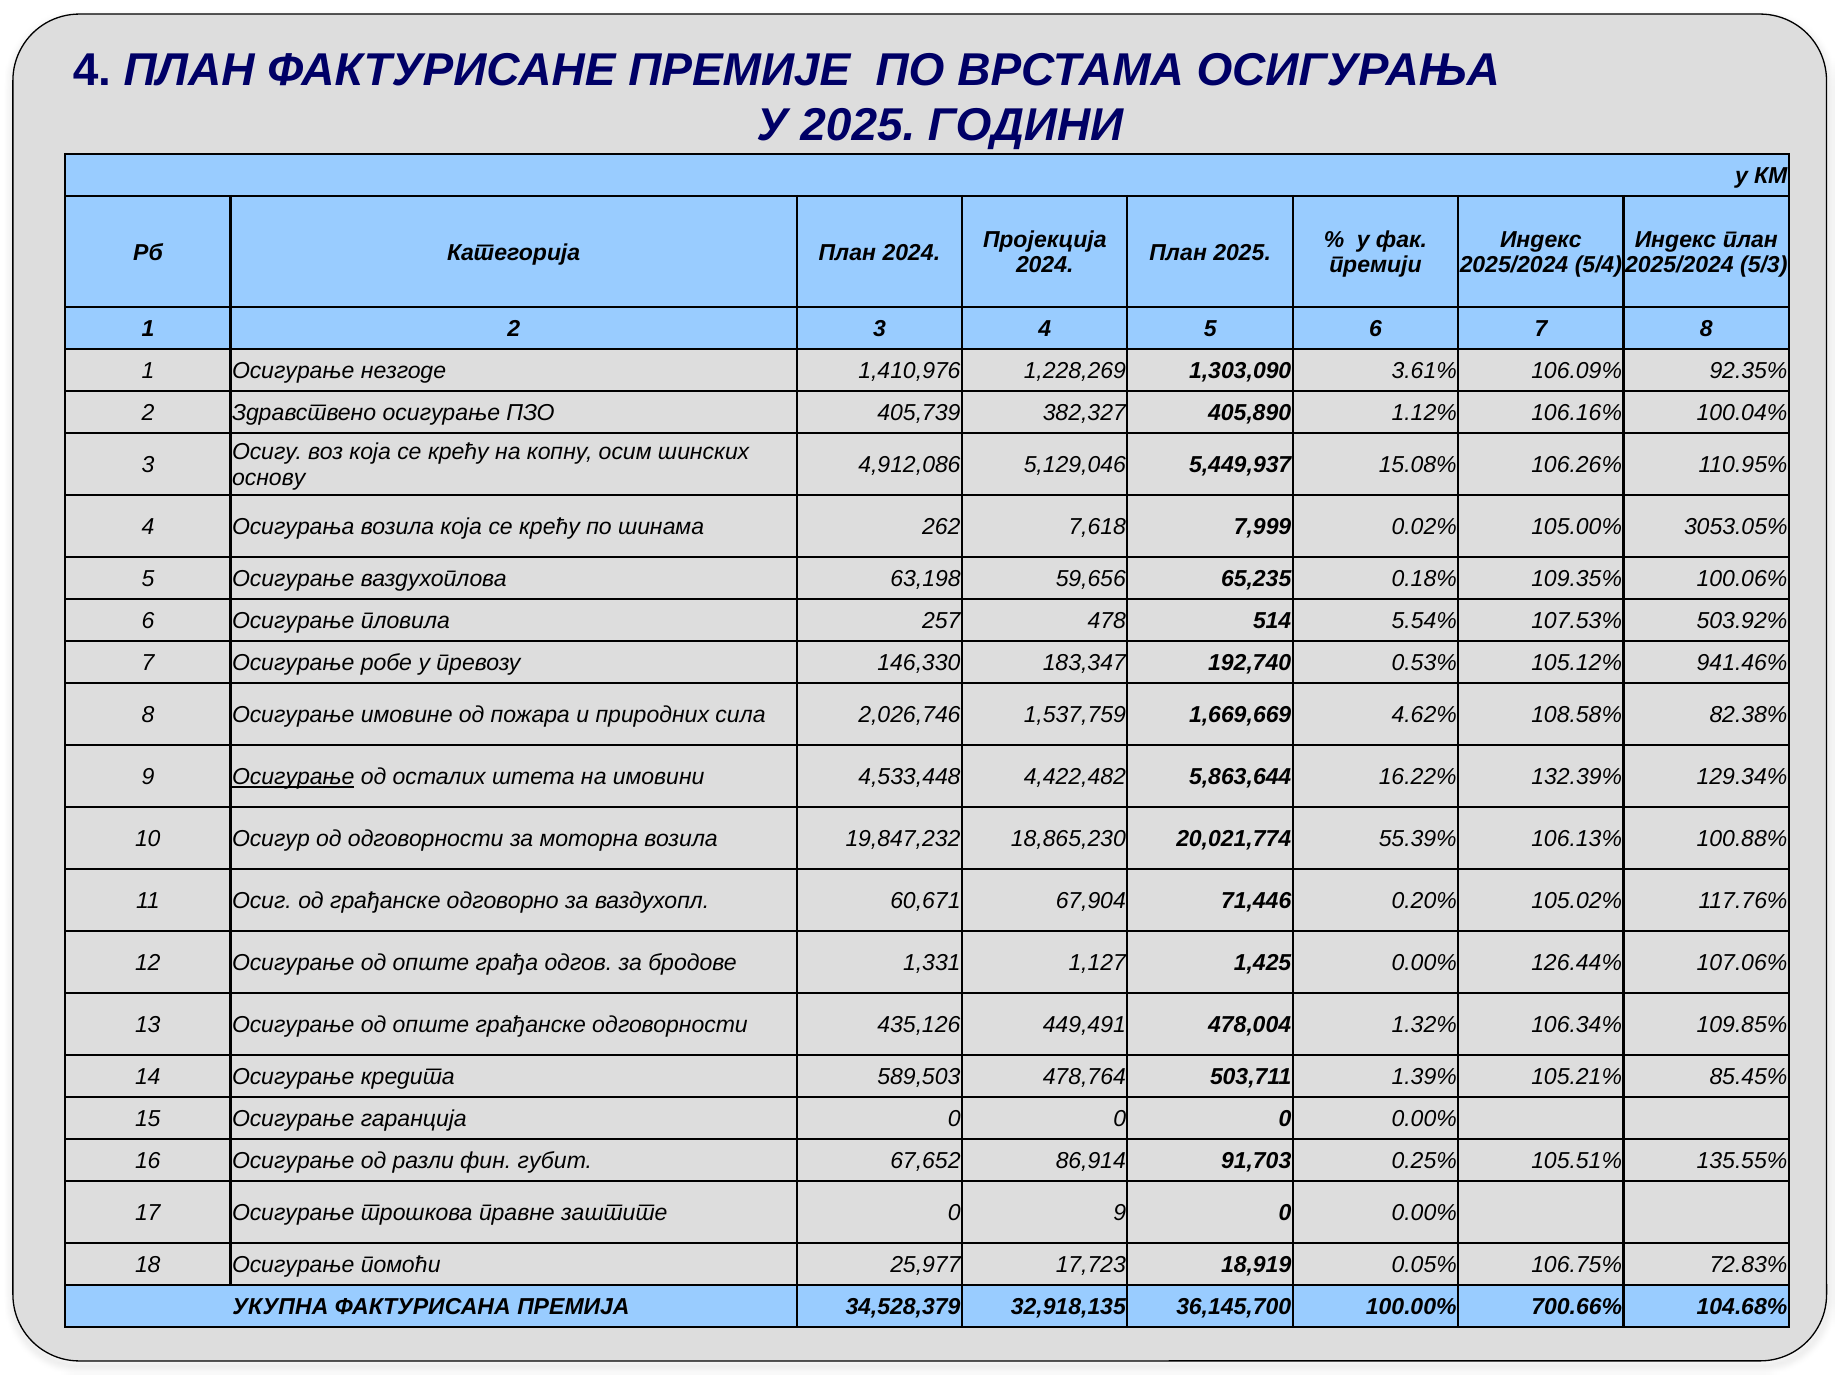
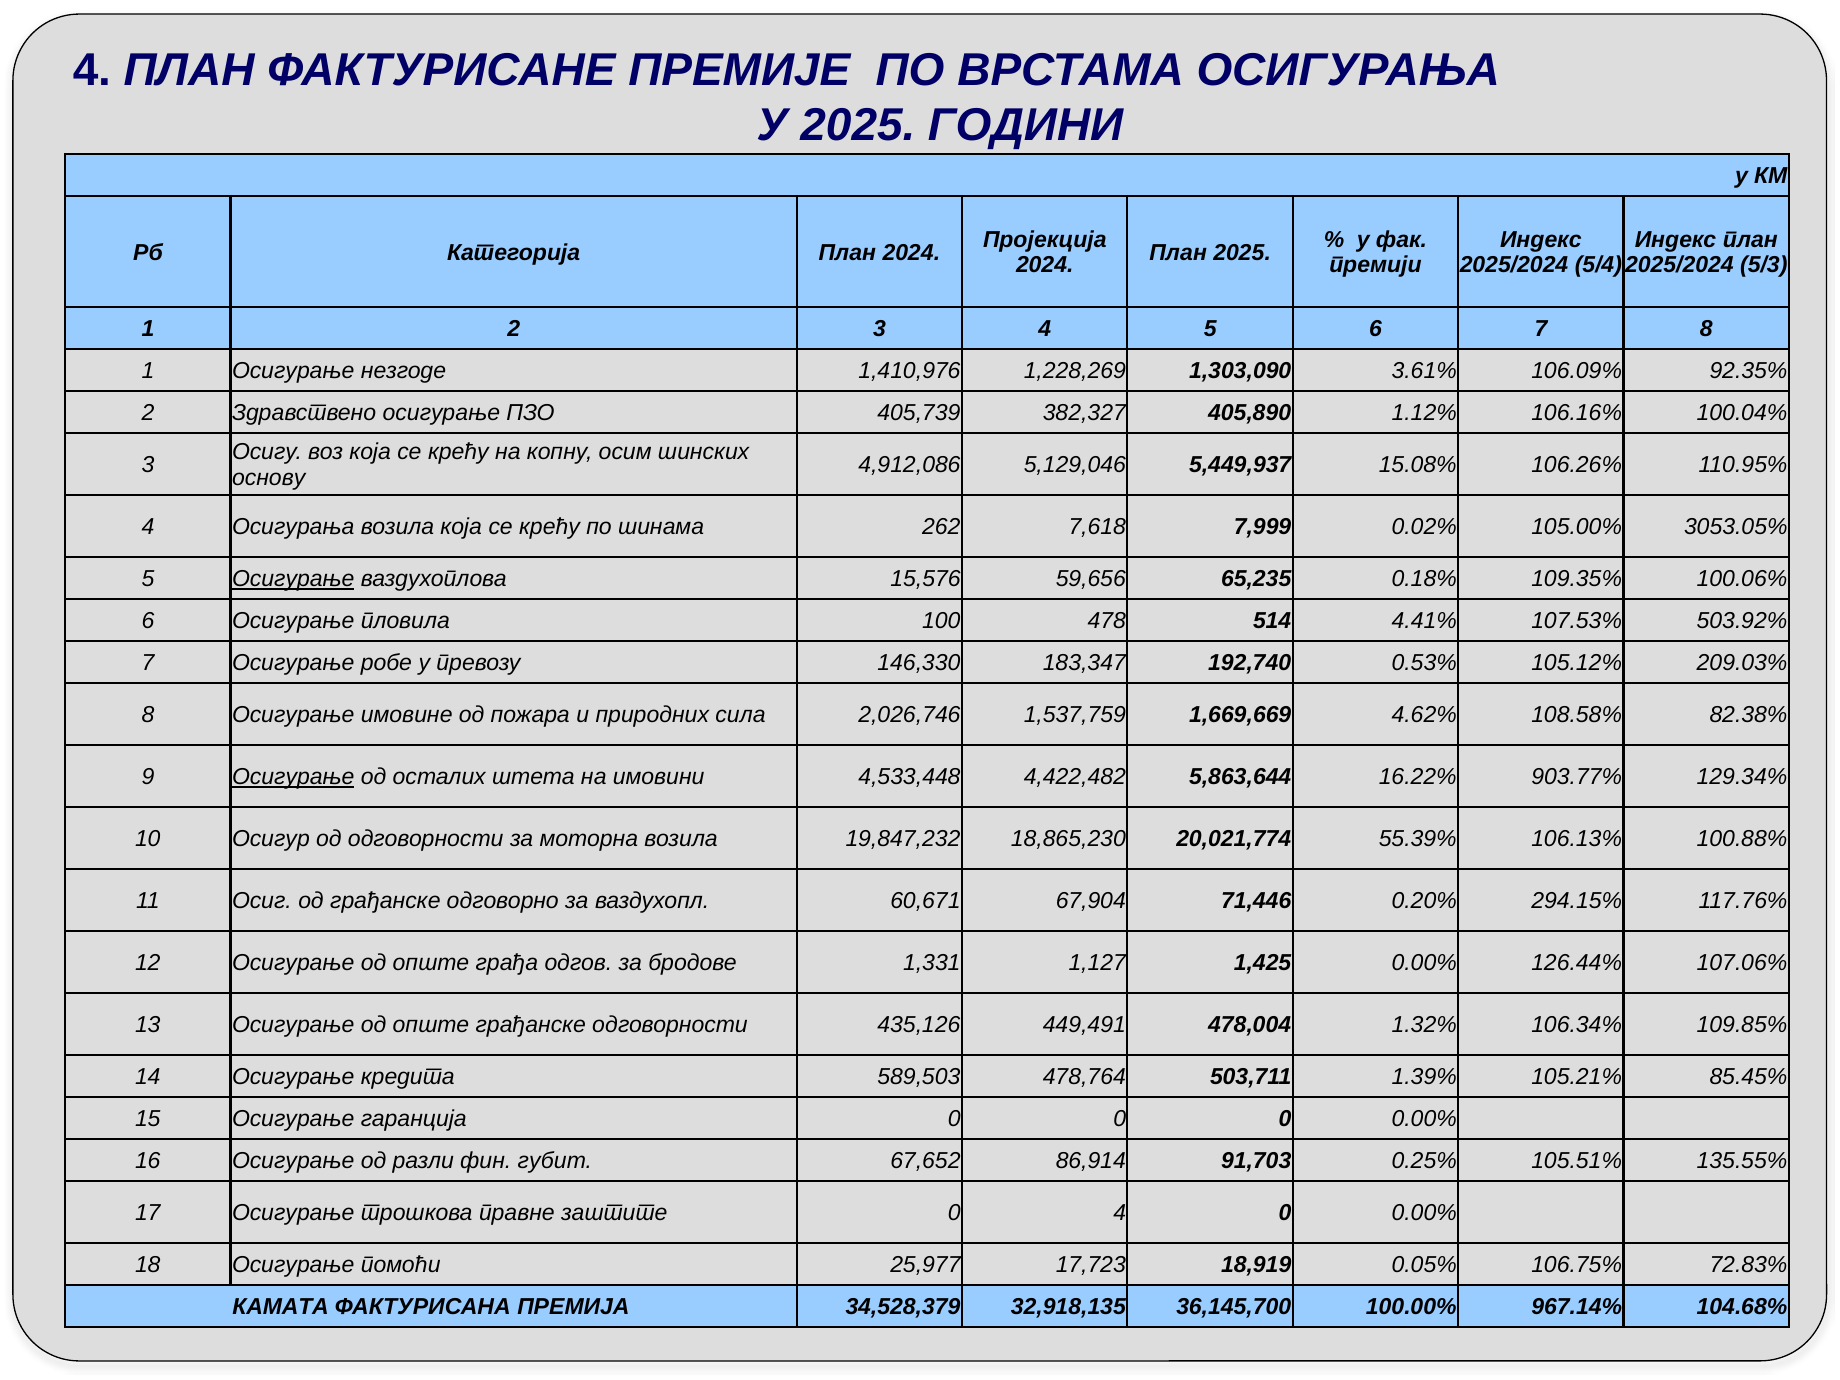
Осигурање at (293, 579) underline: none -> present
63,198: 63,198 -> 15,576
257: 257 -> 100
5.54%: 5.54% -> 4.41%
941.46%: 941.46% -> 209.03%
132.39%: 132.39% -> 903.77%
105.02%: 105.02% -> 294.15%
0 9: 9 -> 4
УКУПНА: УКУПНА -> КАМАТА
700.66%: 700.66% -> 967.14%
